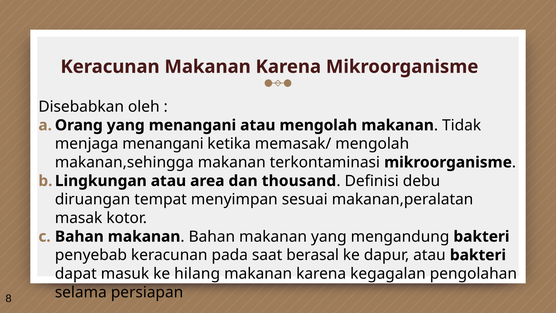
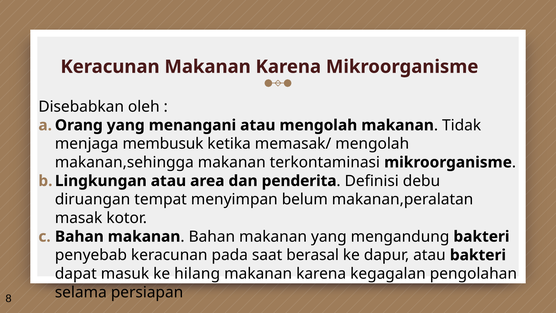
menjaga menangani: menangani -> membusuk
thousand: thousand -> penderita
sesuai: sesuai -> belum
